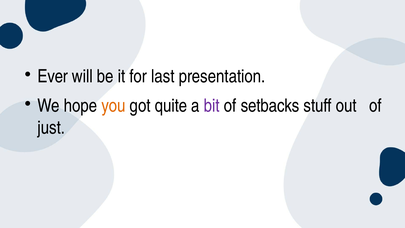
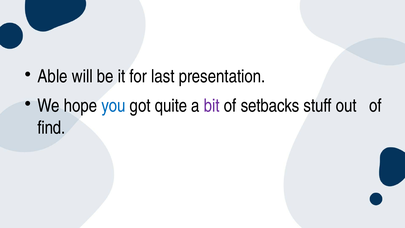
Ever: Ever -> Able
you colour: orange -> blue
just: just -> find
